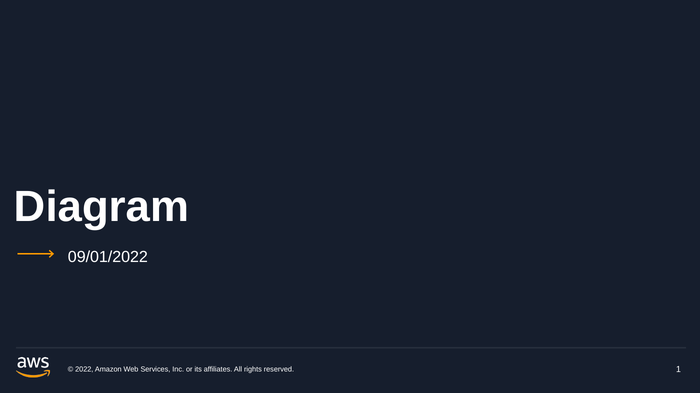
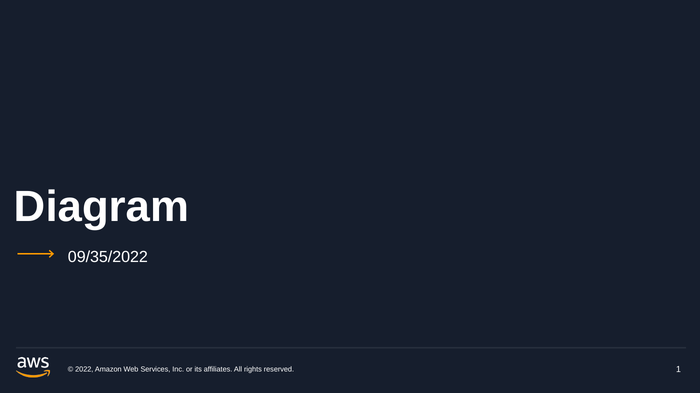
09/01/2022: 09/01/2022 -> 09/35/2022
